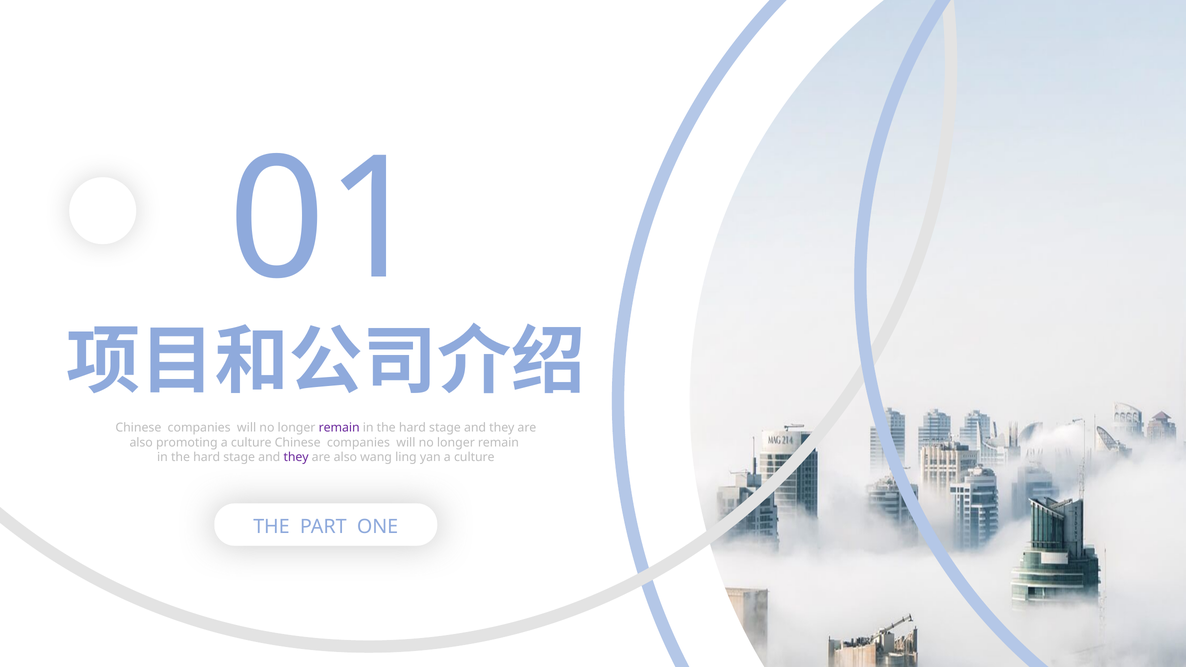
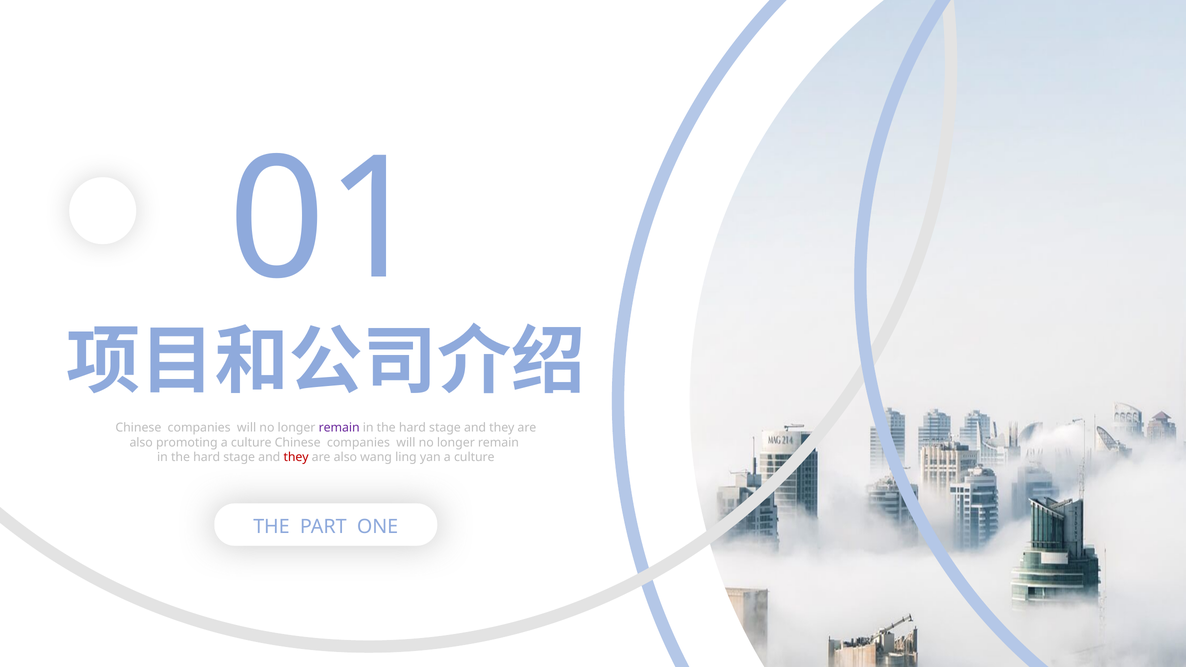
they at (296, 457) colour: purple -> red
